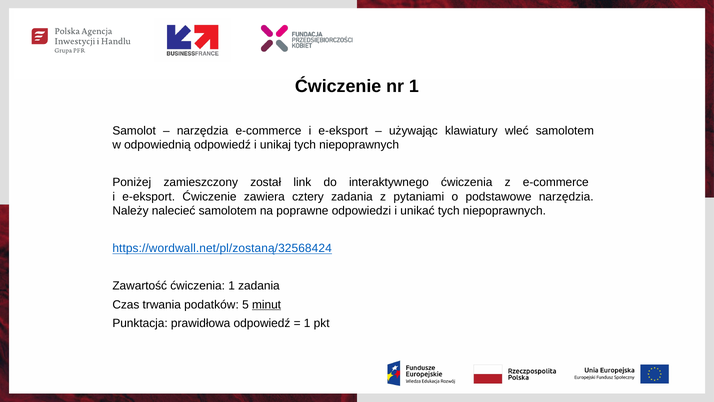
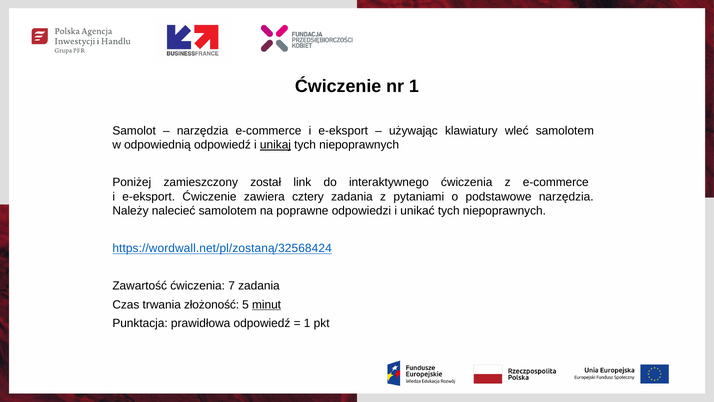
unikaj underline: none -> present
ćwiczenia 1: 1 -> 7
podatków: podatków -> złożoność
